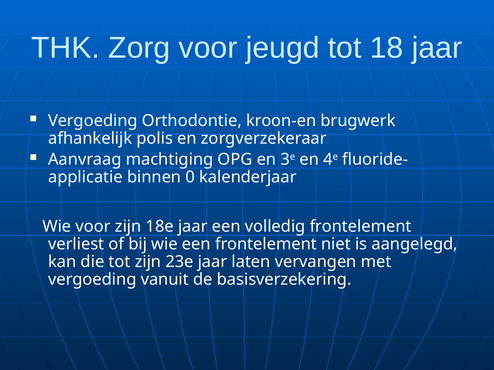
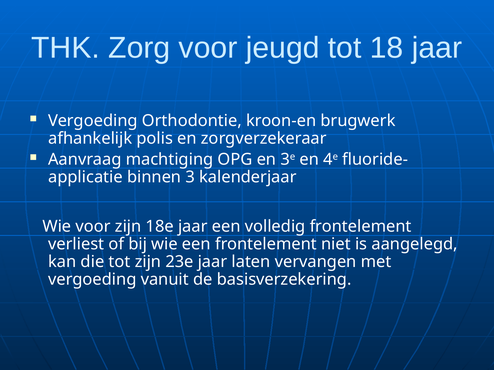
0: 0 -> 3
